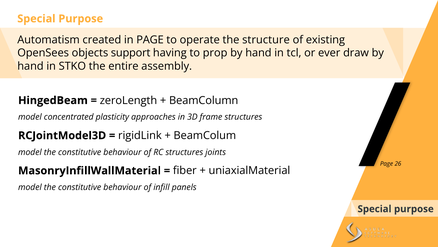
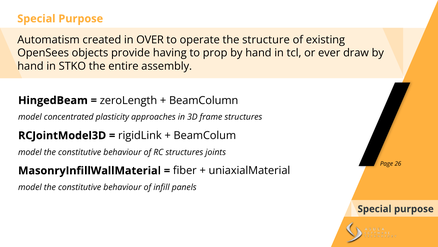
in PAGE: PAGE -> OVER
support: support -> provide
